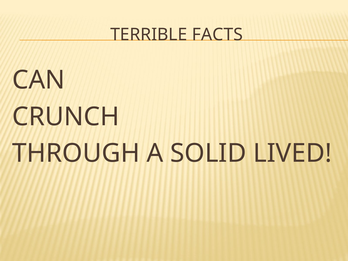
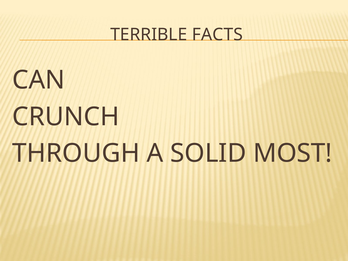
LIVED: LIVED -> MOST
